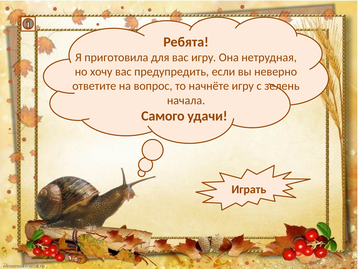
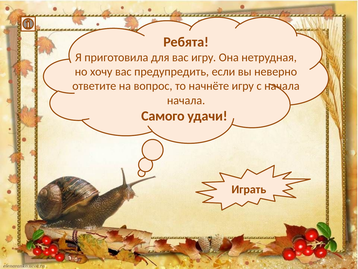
с зелень: зелень -> начала
